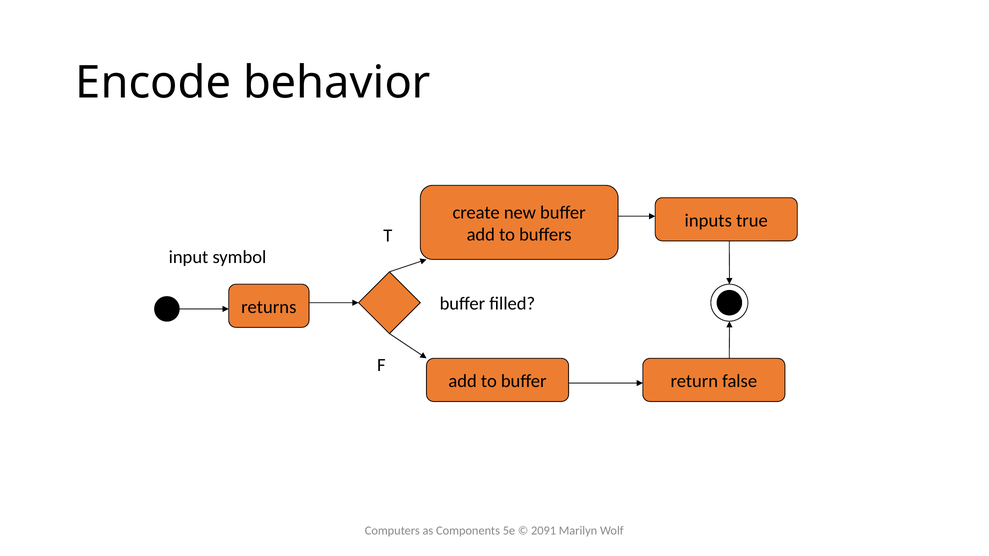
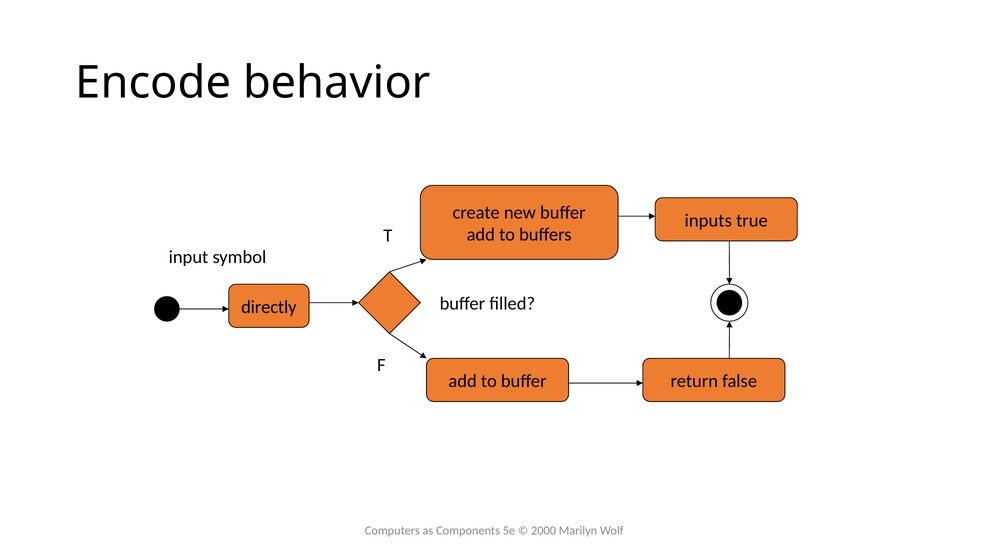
returns: returns -> directly
2091: 2091 -> 2000
